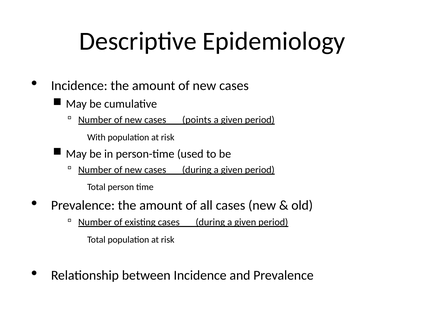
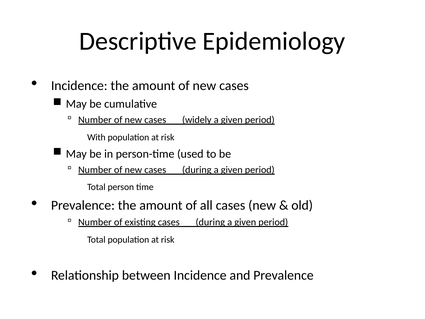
points: points -> widely
